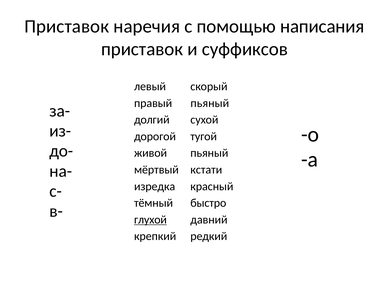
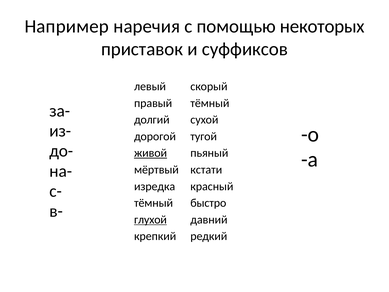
Приставок at (67, 26): Приставок -> Например
написания: написания -> некоторых
пьяный at (210, 103): пьяный -> тёмный
живой underline: none -> present
